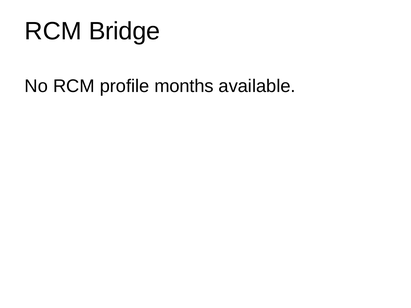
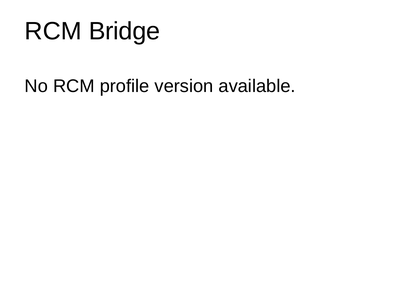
months: months -> version
